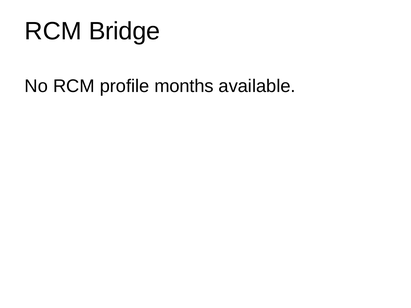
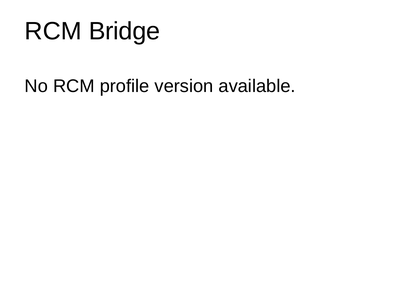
months: months -> version
